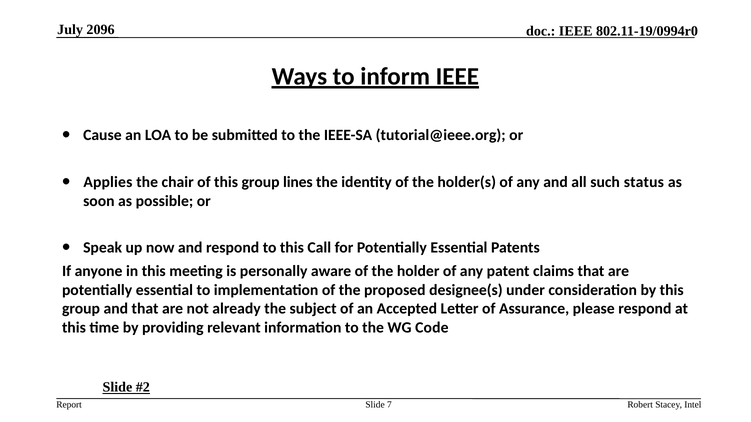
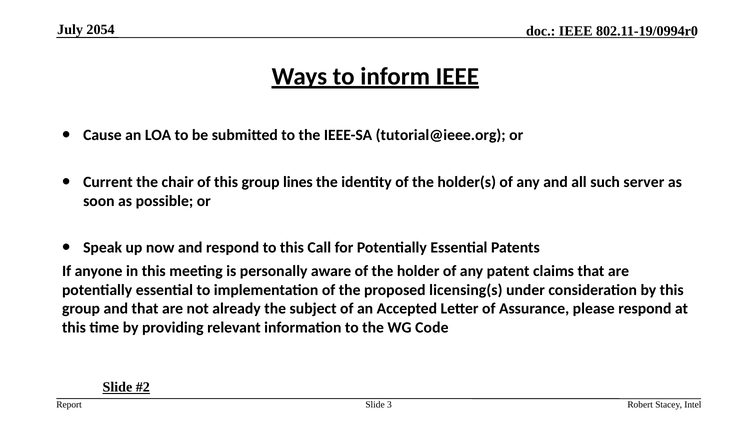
2096: 2096 -> 2054
Applies: Applies -> Current
status: status -> server
designee(s: designee(s -> licensing(s
7: 7 -> 3
